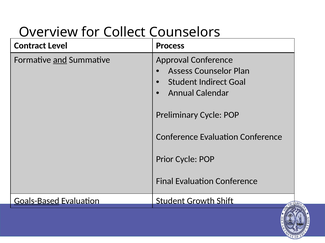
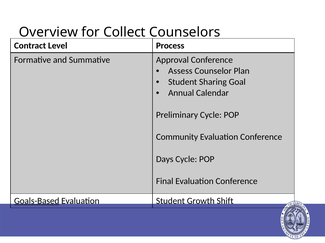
and underline: present -> none
Indirect: Indirect -> Sharing
Conference at (177, 137): Conference -> Community
Prior: Prior -> Days
